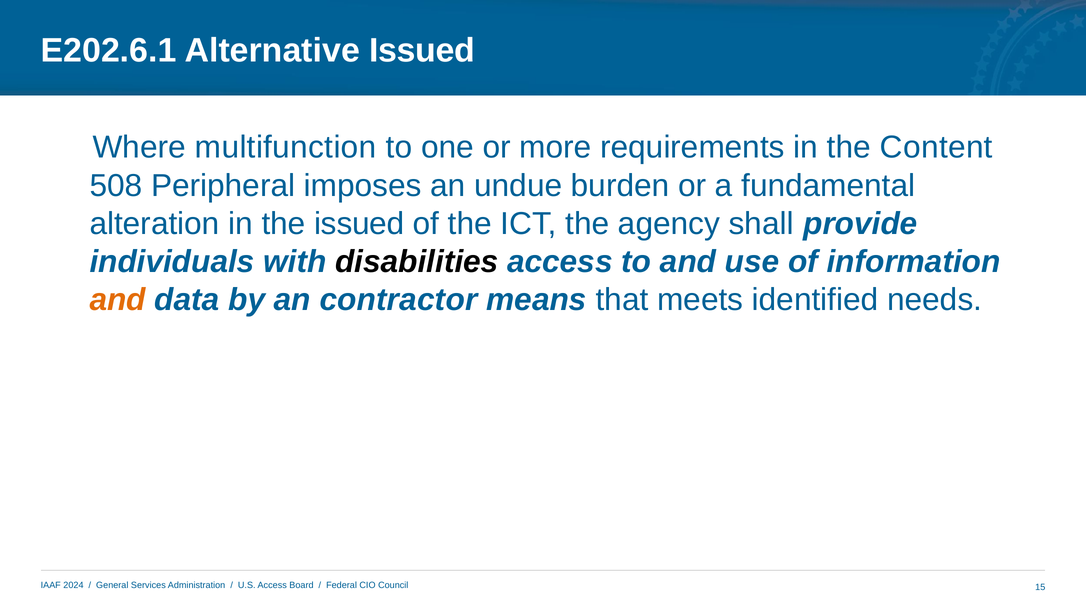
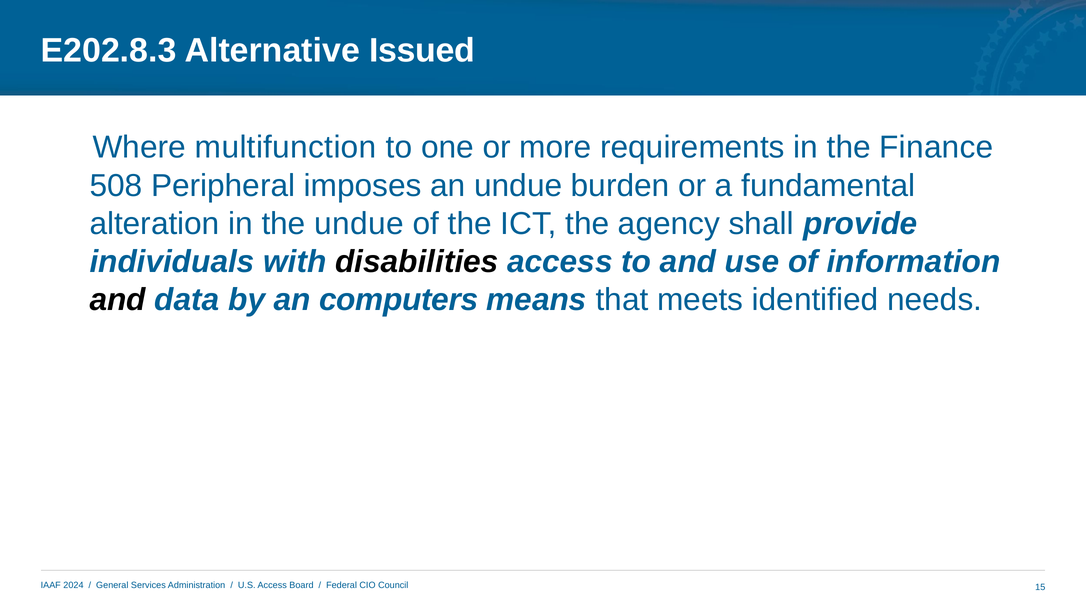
E202.6.1: E202.6.1 -> E202.8.3
Content: Content -> Finance
the issued: issued -> undue
and at (118, 300) colour: orange -> black
contractor: contractor -> computers
